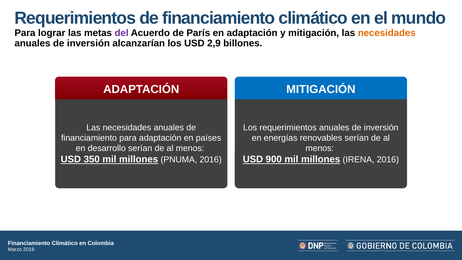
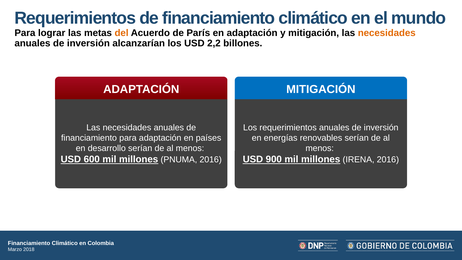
del colour: purple -> orange
2,9: 2,9 -> 2,2
350: 350 -> 600
